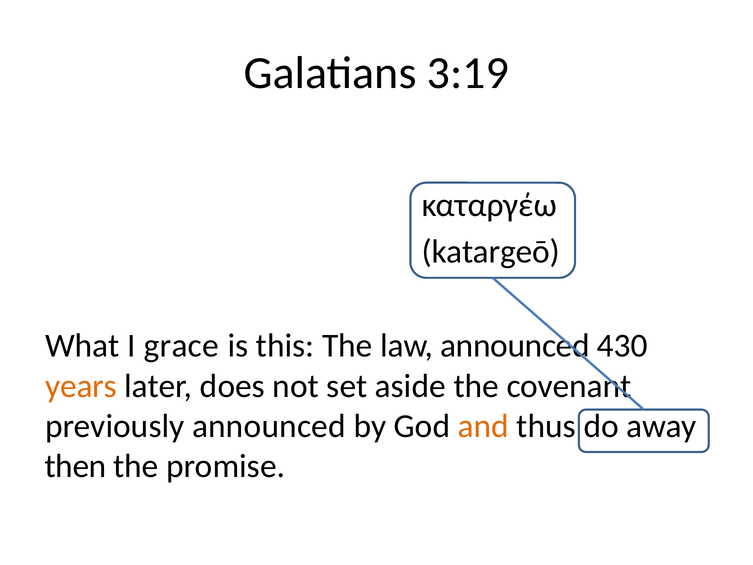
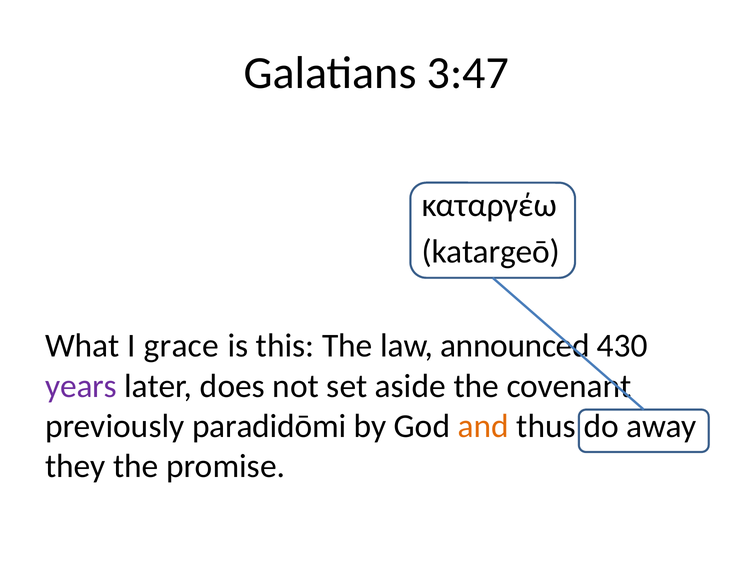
3:19: 3:19 -> 3:47
years colour: orange -> purple
previously announced: announced -> paradidōmi
then: then -> they
